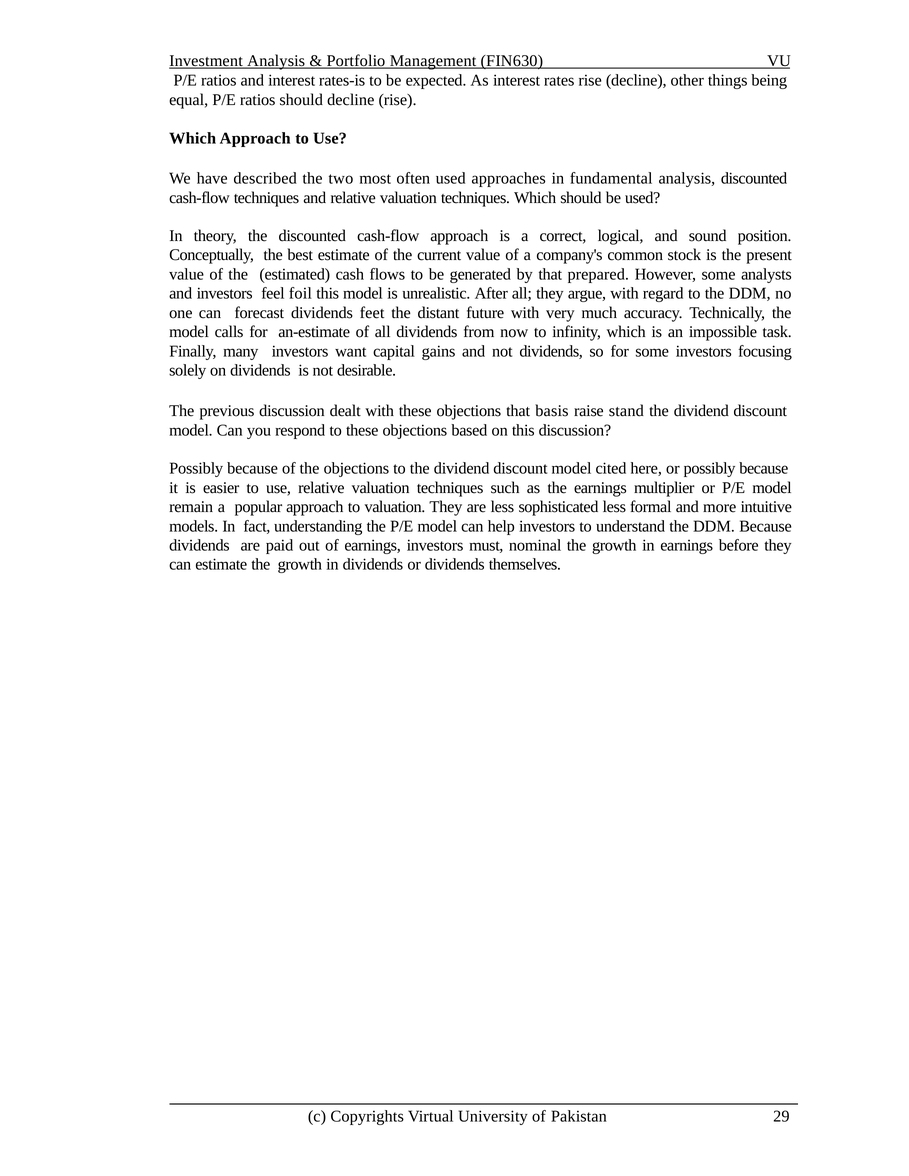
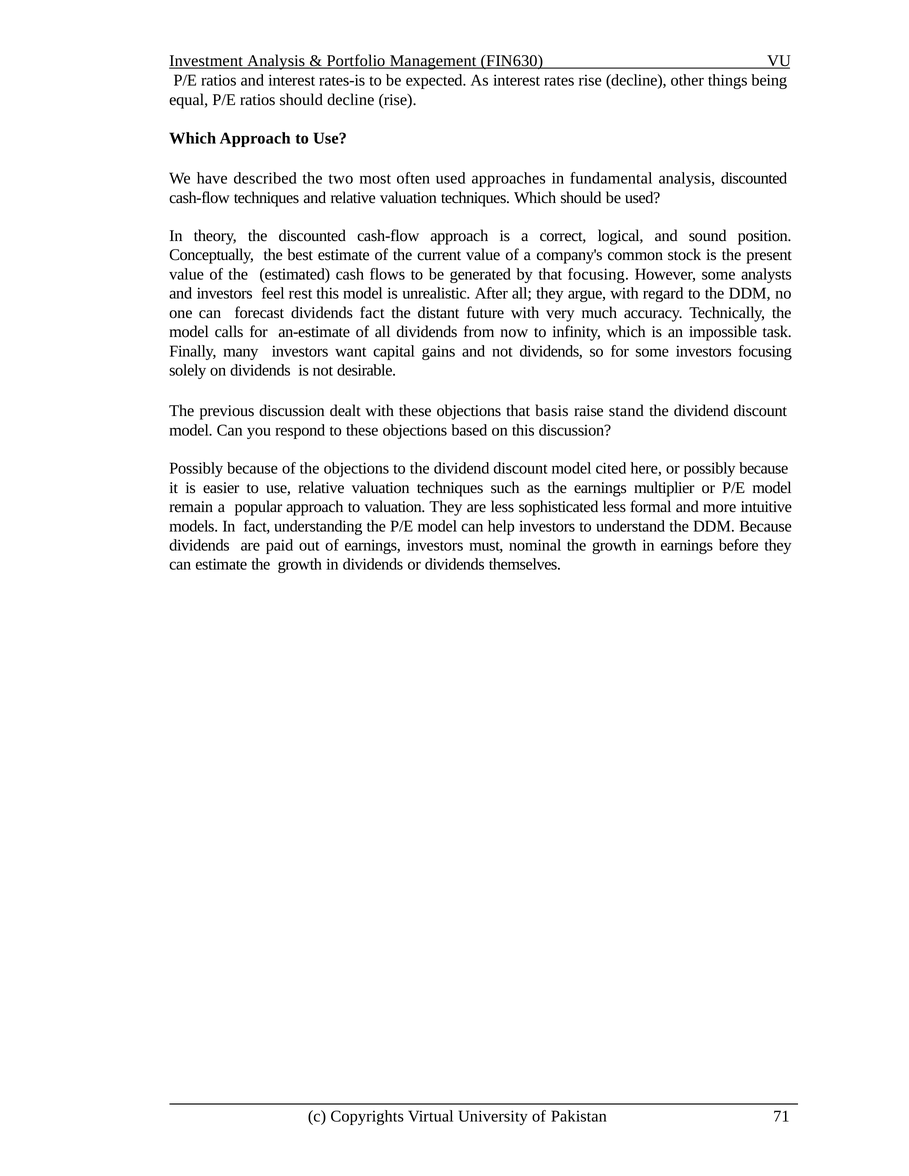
that prepared: prepared -> focusing
foil: foil -> rest
dividends feet: feet -> fact
29: 29 -> 71
